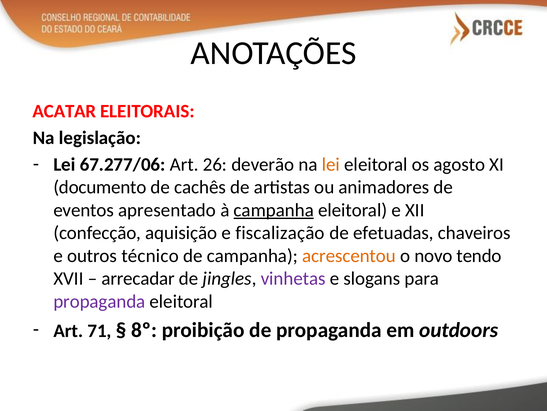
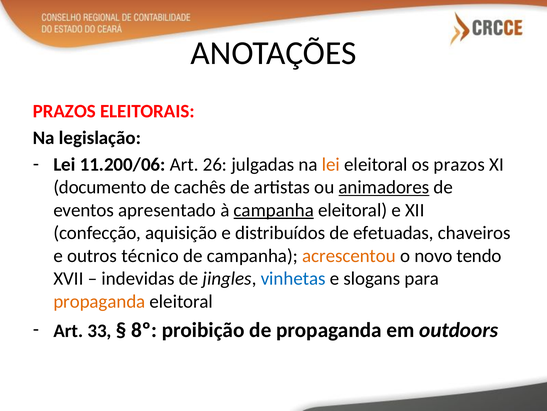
ACATAR at (64, 111): ACATAR -> PRAZOS
67.277/06: 67.277/06 -> 11.200/06
deverão: deverão -> julgadas
os agosto: agosto -> prazos
animadores underline: none -> present
fiscalização: fiscalização -> distribuídos
arrecadar: arrecadar -> indevidas
vinhetas colour: purple -> blue
propaganda at (99, 301) colour: purple -> orange
71: 71 -> 33
